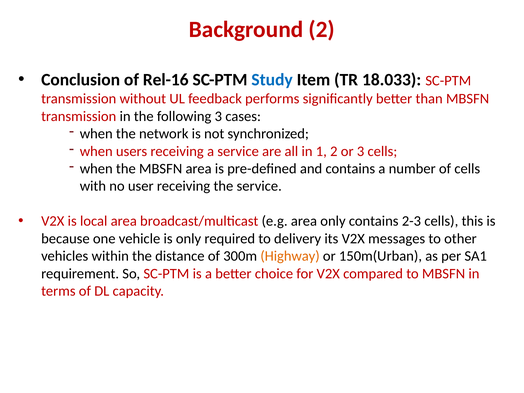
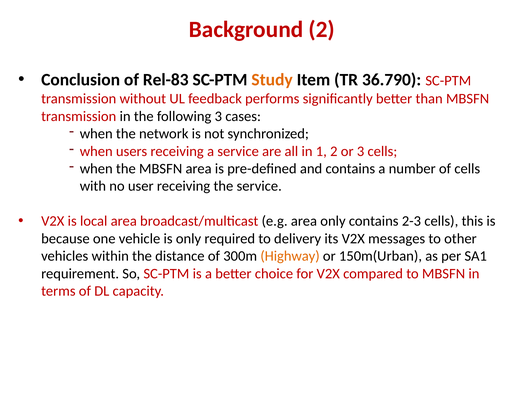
Rel-16: Rel-16 -> Rel-83
Study colour: blue -> orange
18.033: 18.033 -> 36.790
